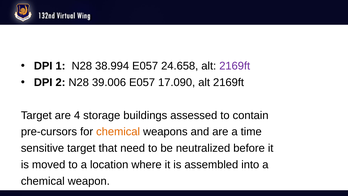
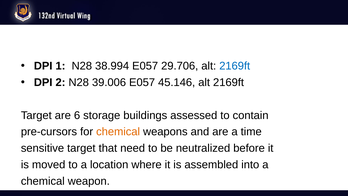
24.658: 24.658 -> 29.706
2169ft at (235, 66) colour: purple -> blue
17.090: 17.090 -> 45.146
4: 4 -> 6
